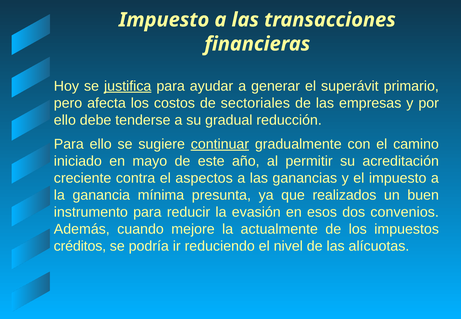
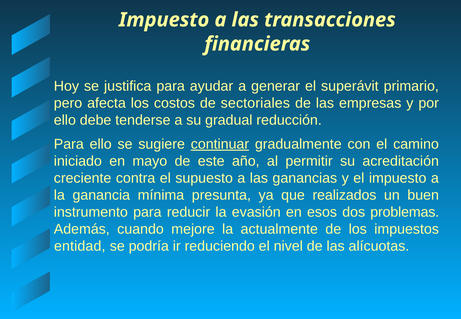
justifica underline: present -> none
aspectos: aspectos -> supuesto
convenios: convenios -> problemas
créditos: créditos -> entidad
